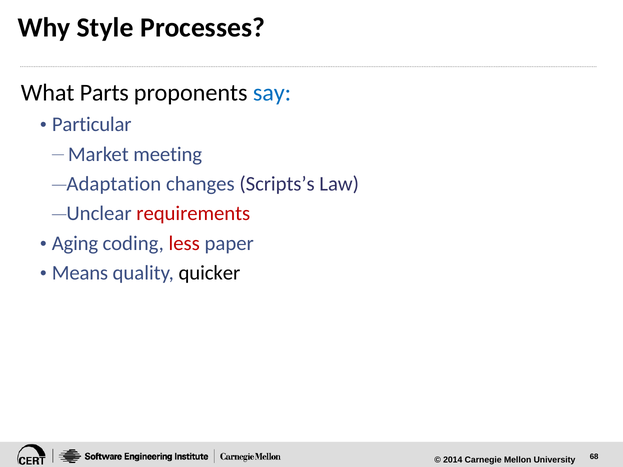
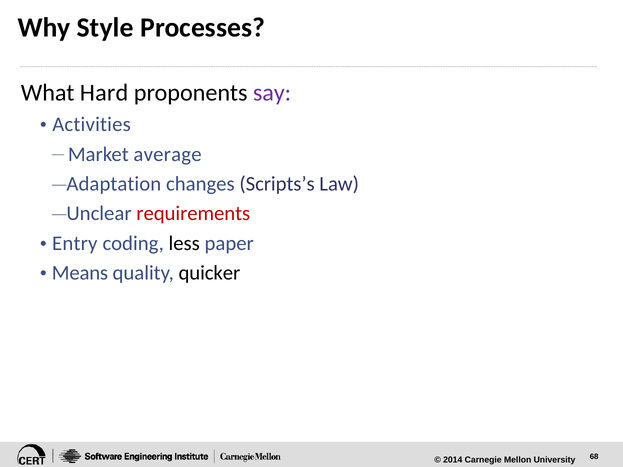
Parts: Parts -> Hard
say colour: blue -> purple
Particular: Particular -> Activities
meeting: meeting -> average
Aging: Aging -> Entry
less colour: red -> black
